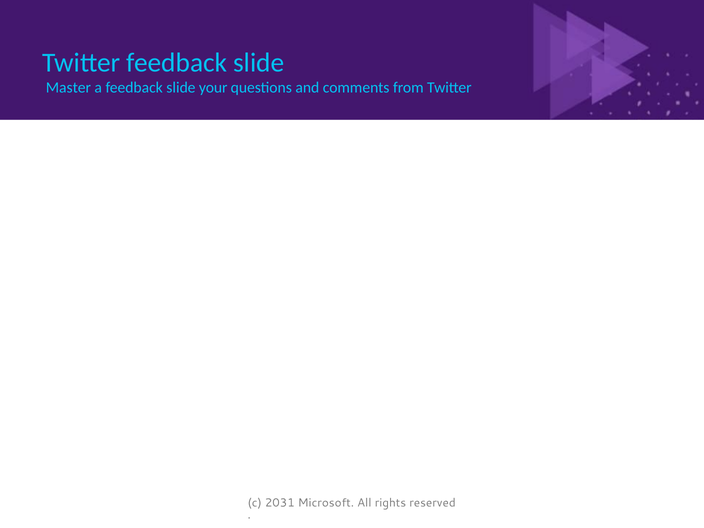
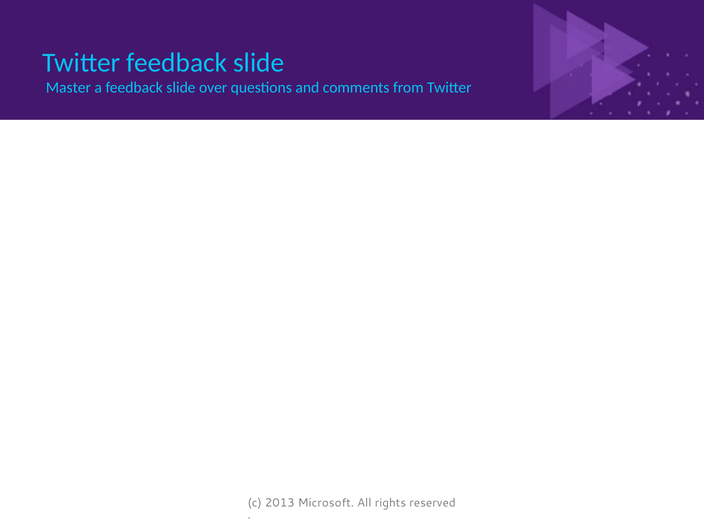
your: your -> over
2031: 2031 -> 2013
